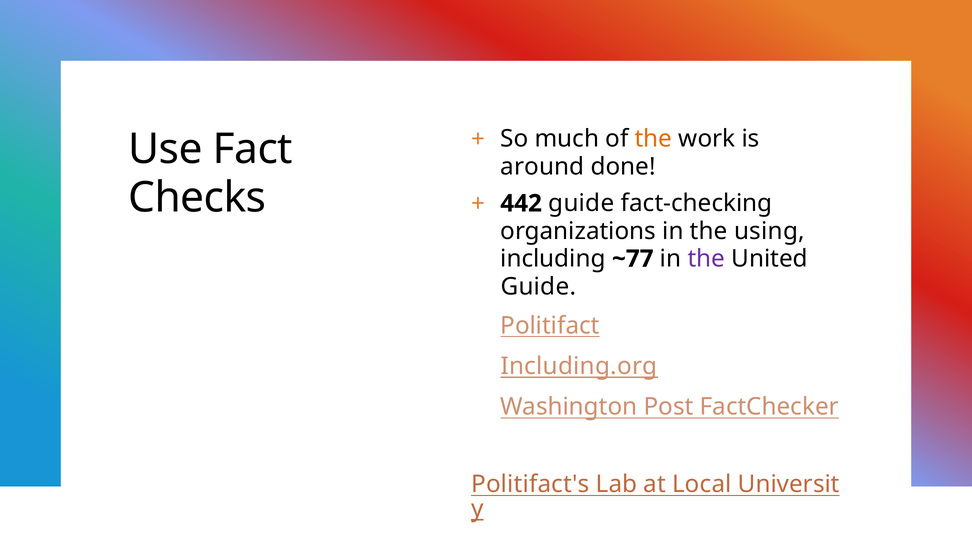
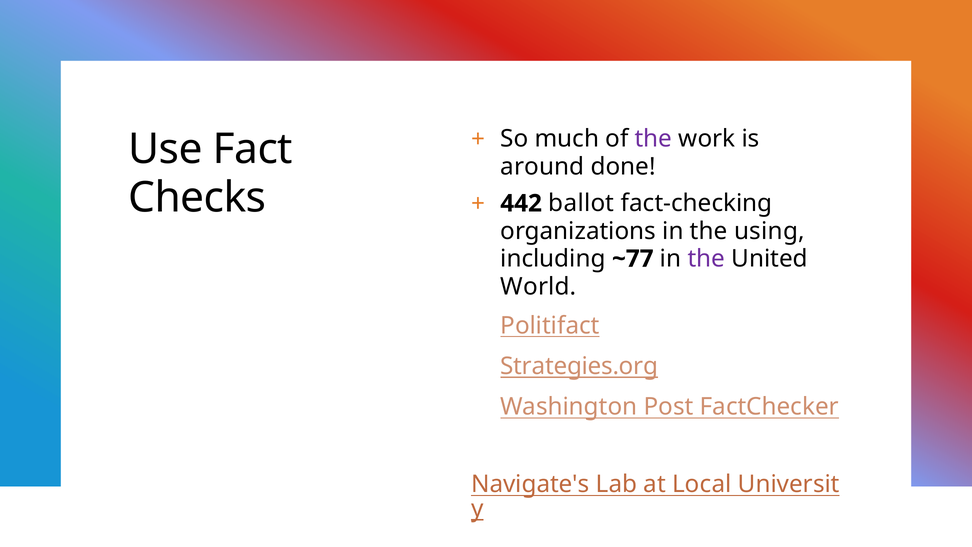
the at (653, 139) colour: orange -> purple
442 guide: guide -> ballot
Guide at (538, 286): Guide -> World
Including.org: Including.org -> Strategies.org
Politifact's: Politifact's -> Navigate's
